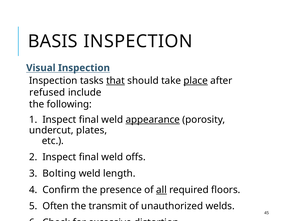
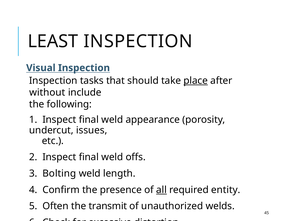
BASIS: BASIS -> LEAST
that underline: present -> none
refused: refused -> without
appearance underline: present -> none
plates: plates -> issues
floors: floors -> entity
